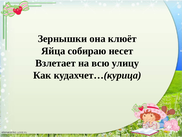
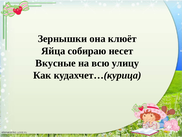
Взлетает: Взлетает -> Вкусные
